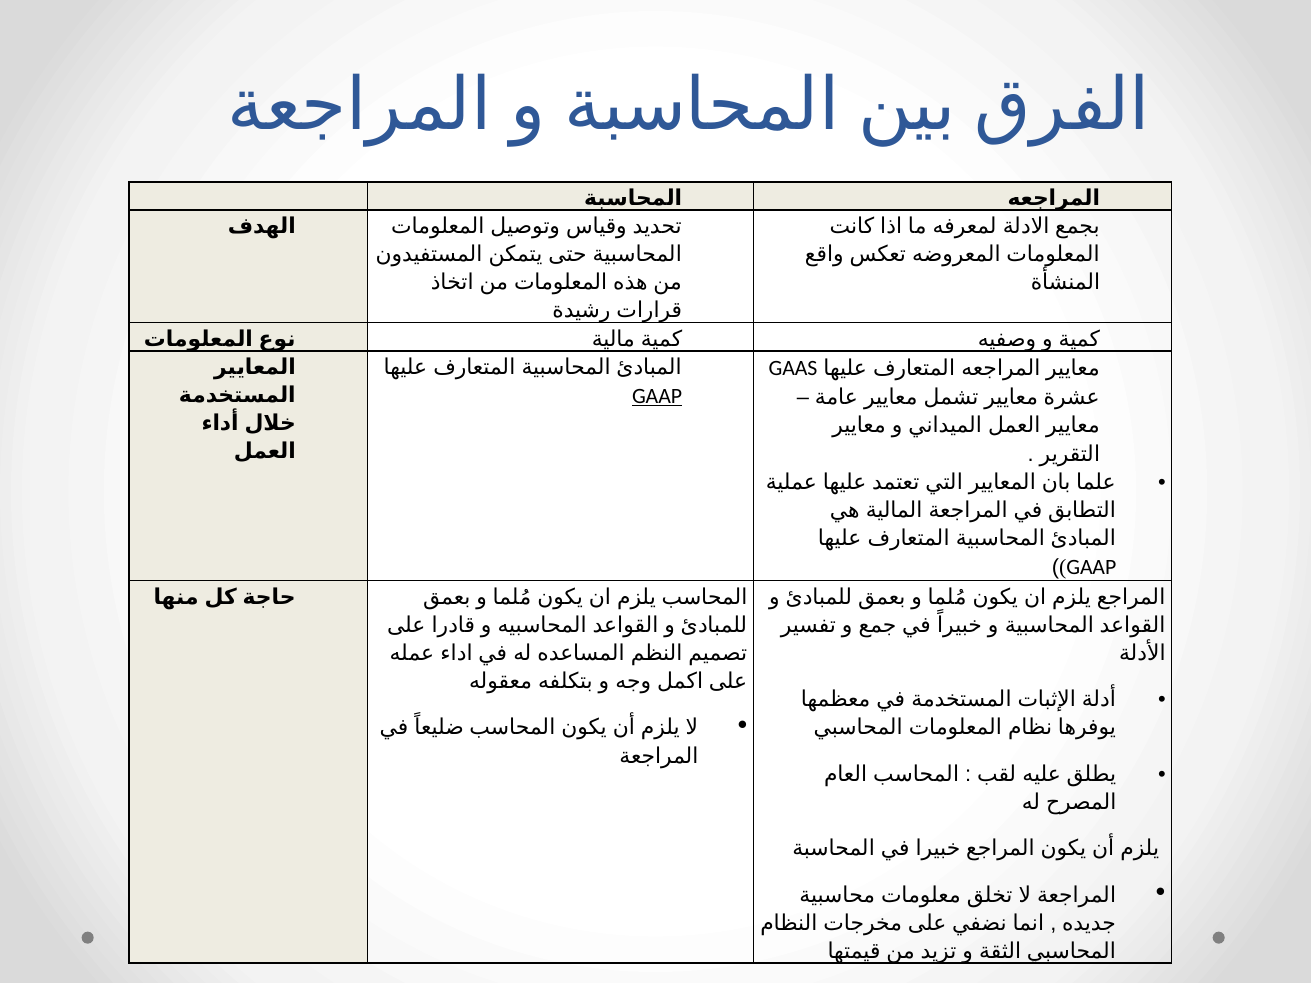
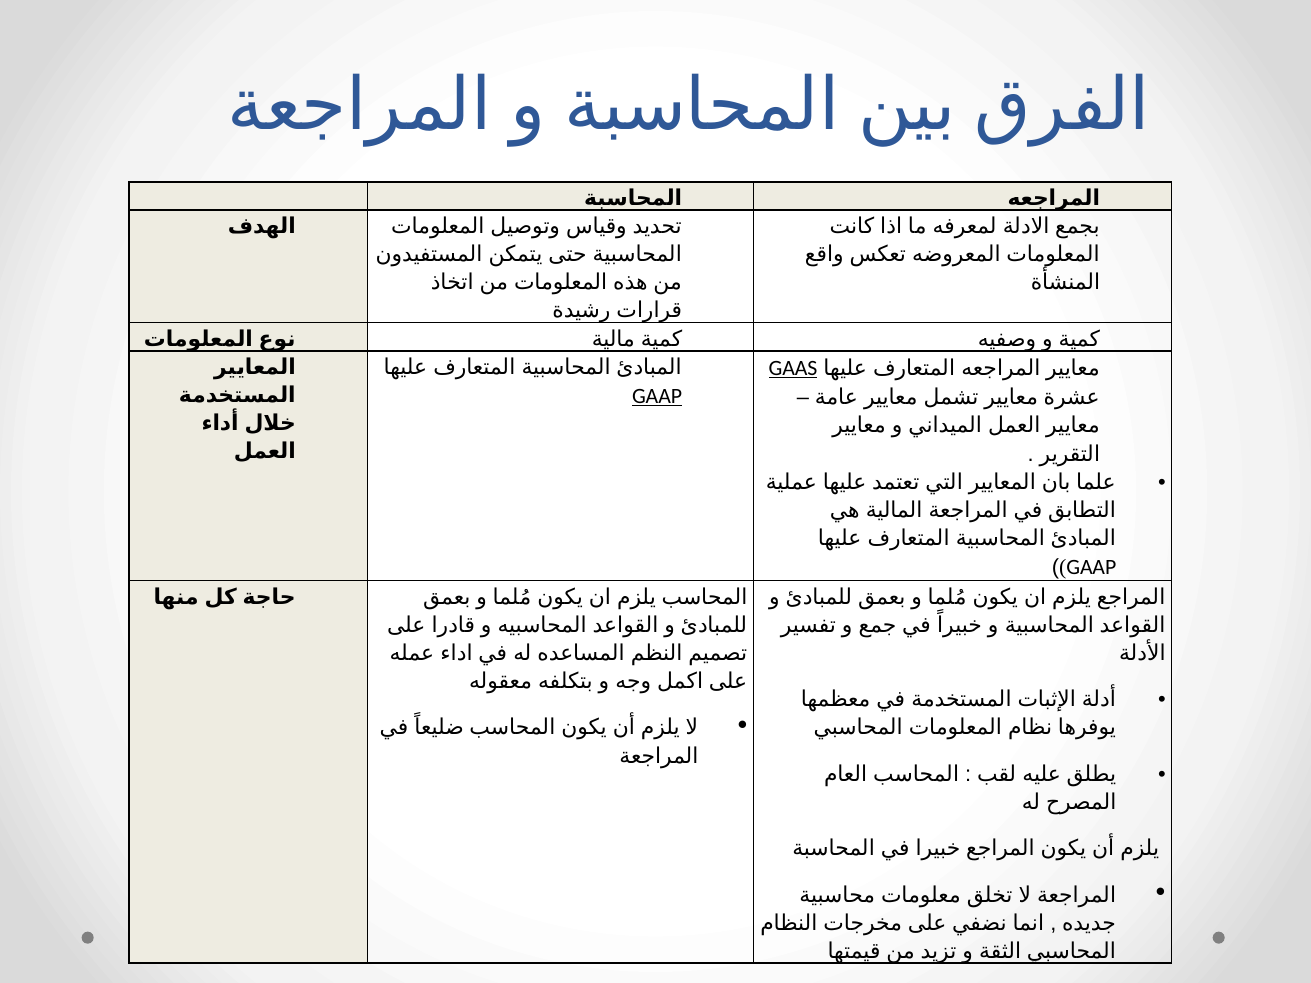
GAAS underline: none -> present
